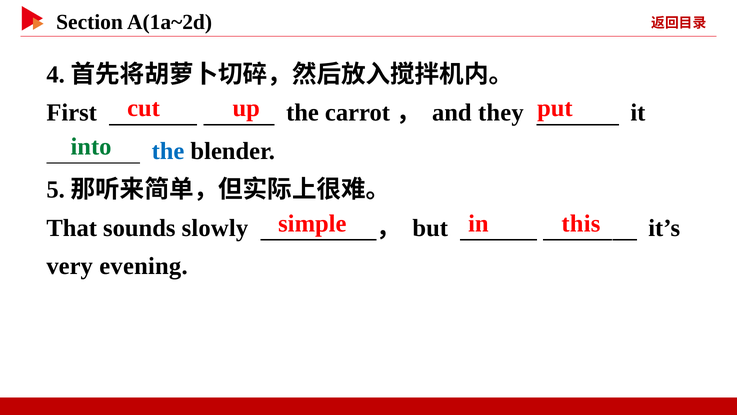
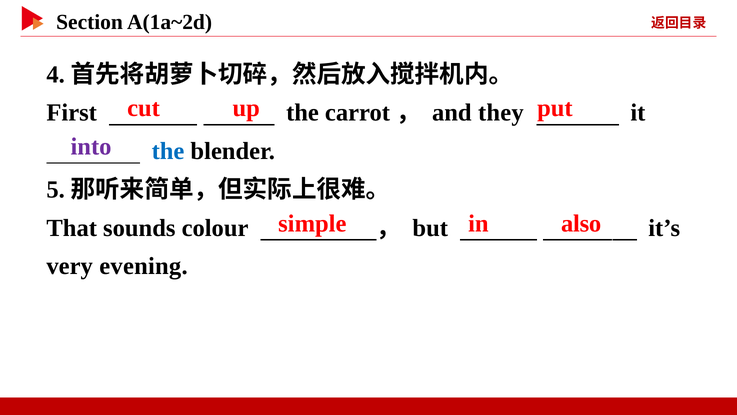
into colour: green -> purple
this: this -> also
slowly: slowly -> colour
